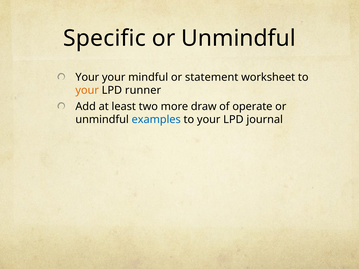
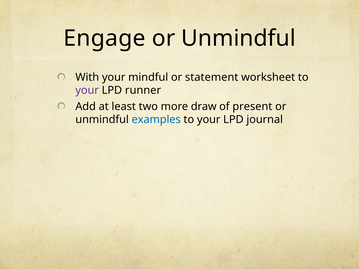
Specific: Specific -> Engage
Your at (87, 77): Your -> With
your at (87, 90) colour: orange -> purple
operate: operate -> present
